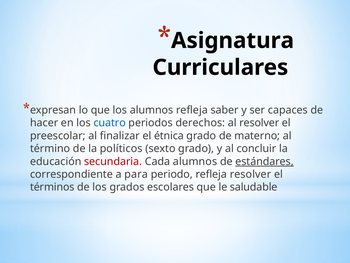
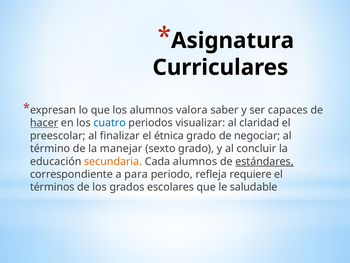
alumnos refleja: refleja -> valora
hacer underline: none -> present
derechos: derechos -> visualizar
al resolver: resolver -> claridad
materno: materno -> negociar
políticos: políticos -> manejar
secundaria colour: red -> orange
refleja resolver: resolver -> requiere
